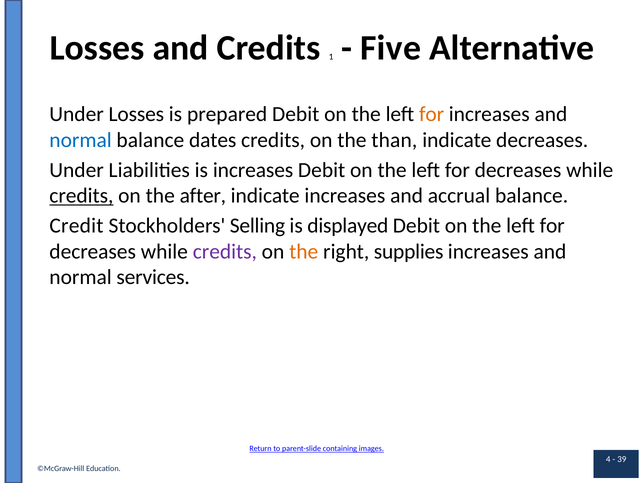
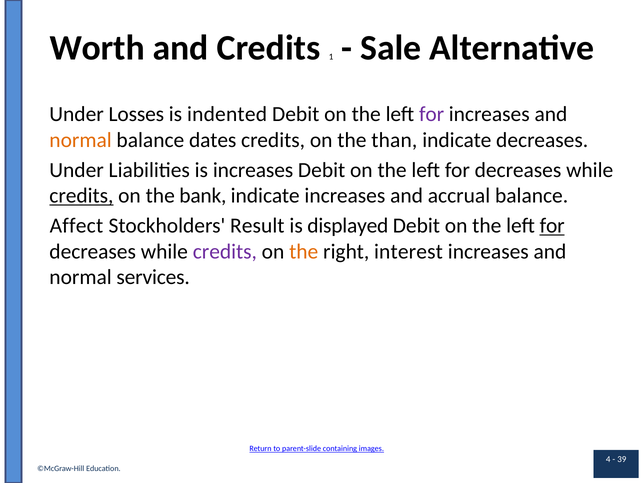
Losses at (97, 48): Losses -> Worth
Five: Five -> Sale
prepared: prepared -> indented
for at (432, 114) colour: orange -> purple
normal at (81, 140) colour: blue -> orange
after: after -> bank
Credit: Credit -> Affect
Selling: Selling -> Result
for at (552, 226) underline: none -> present
supplies: supplies -> interest
